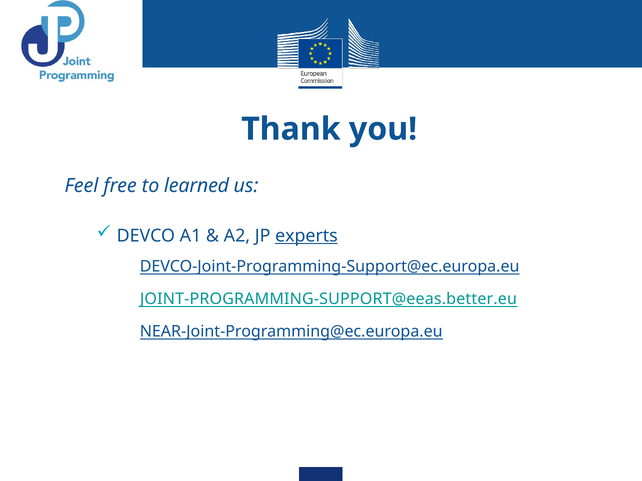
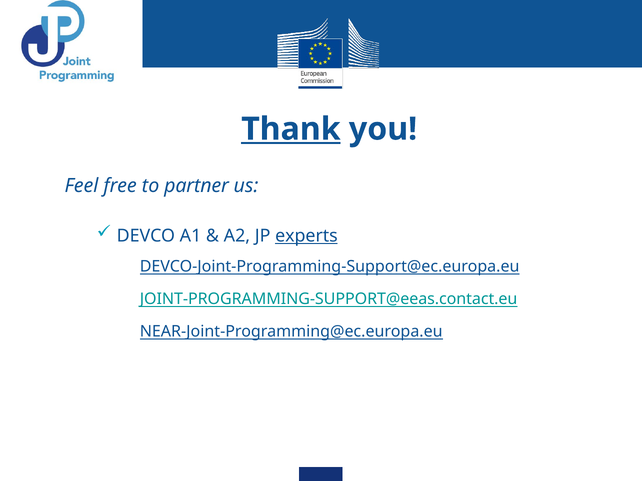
Thank underline: none -> present
learned: learned -> partner
JOINT-PROGRAMMING-SUPPORT@eeas.better.eu: JOINT-PROGRAMMING-SUPPORT@eeas.better.eu -> JOINT-PROGRAMMING-SUPPORT@eeas.contact.eu
